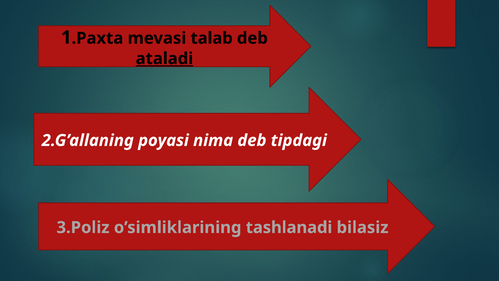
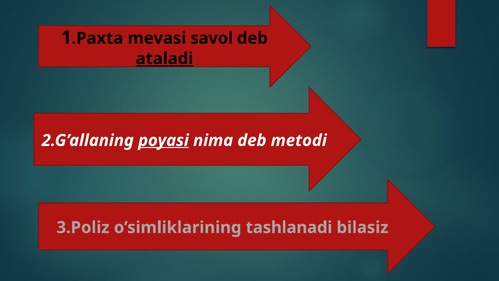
talab: talab -> savol
poyasi underline: none -> present
tipdagi: tipdagi -> metodi
